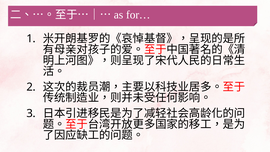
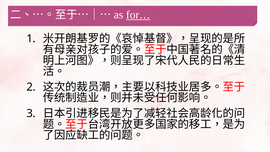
for… underline: none -> present
